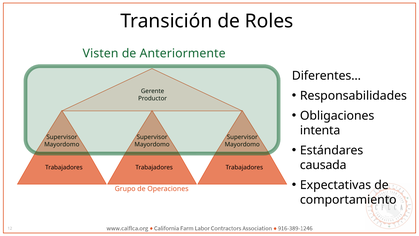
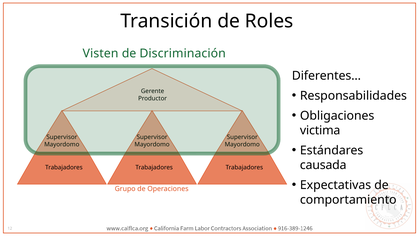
Anteriormente: Anteriormente -> Discriminación
intenta: intenta -> victima
